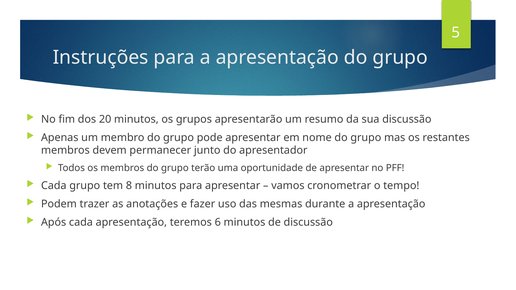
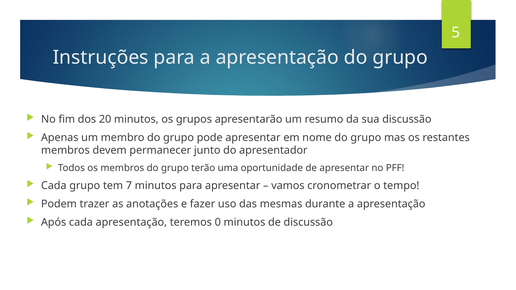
8: 8 -> 7
6: 6 -> 0
